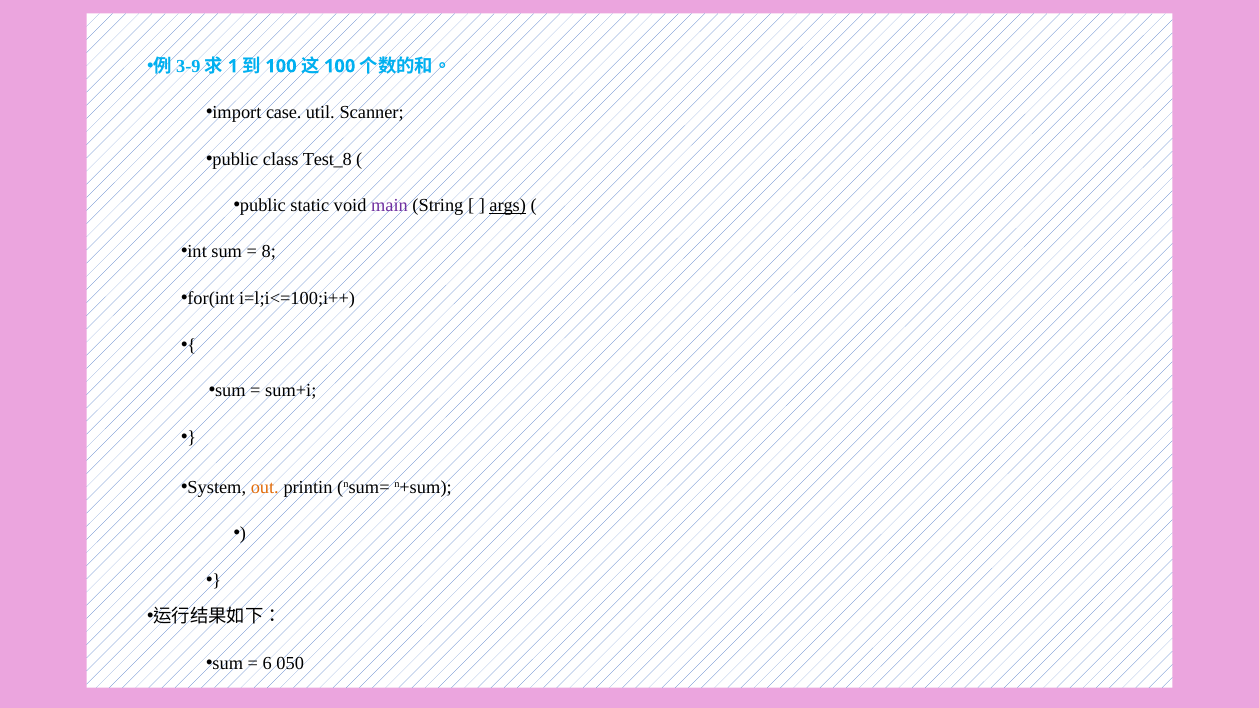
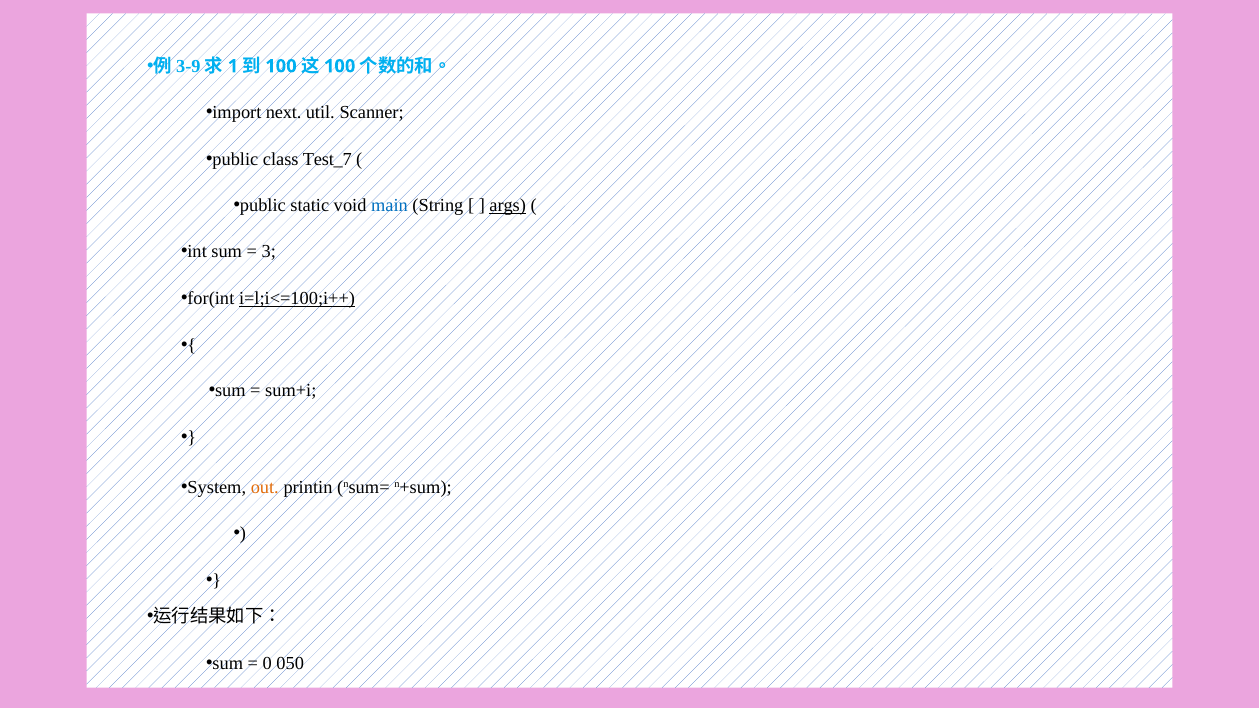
case: case -> next
Test_8: Test_8 -> Test_7
main colour: purple -> blue
8: 8 -> 3
i=l;i<=100;i++ underline: none -> present
6: 6 -> 0
